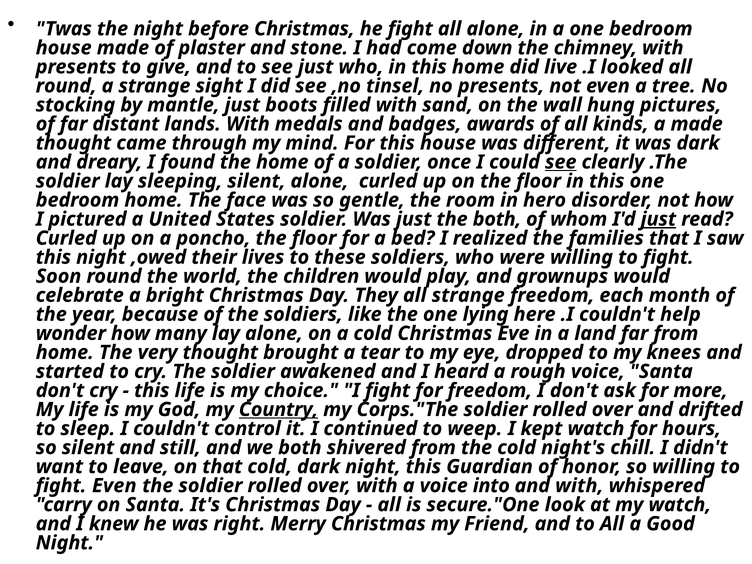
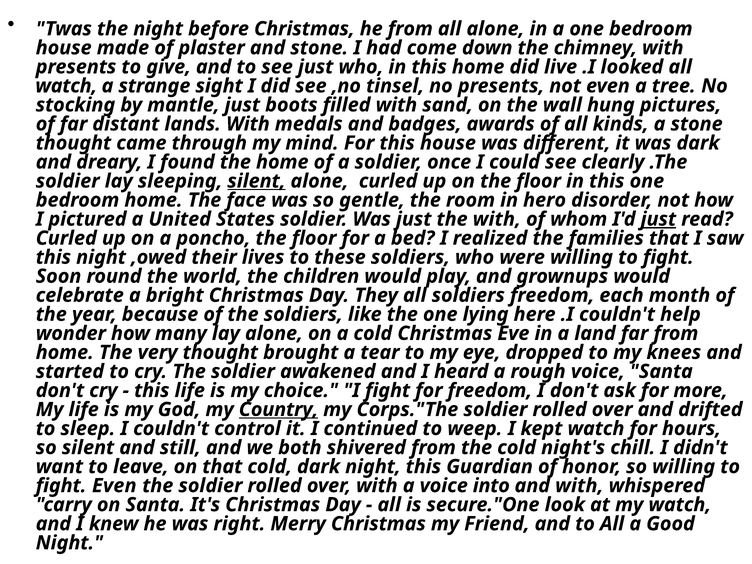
he fight: fight -> from
round at (66, 86): round -> watch
a made: made -> stone
see at (561, 162) underline: present -> none
silent at (256, 181) underline: none -> present
the both: both -> with
all strange: strange -> soldiers
